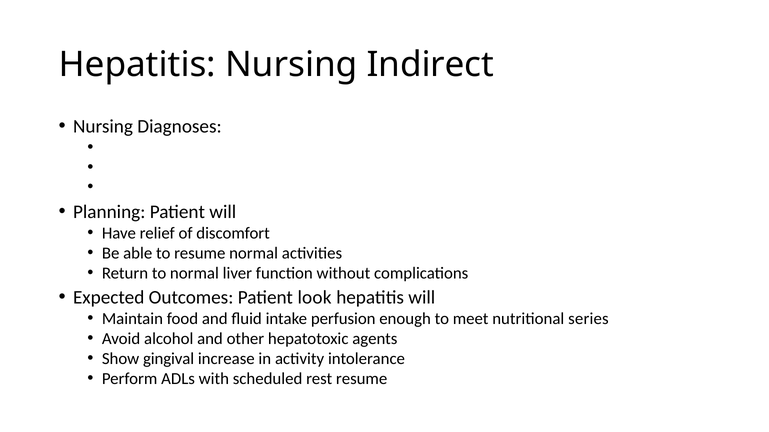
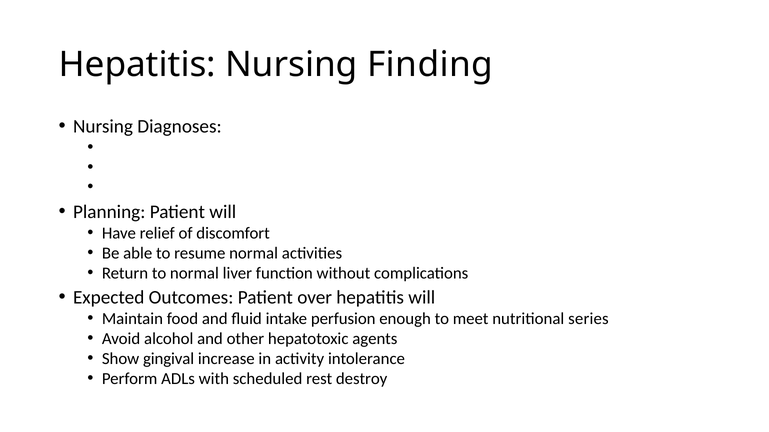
Indirect: Indirect -> Finding
look: look -> over
rest resume: resume -> destroy
